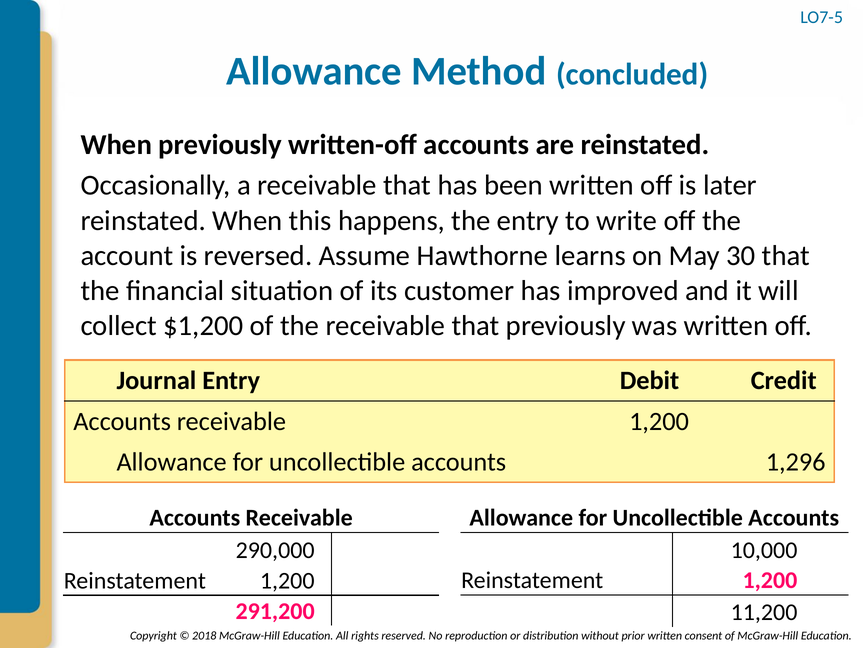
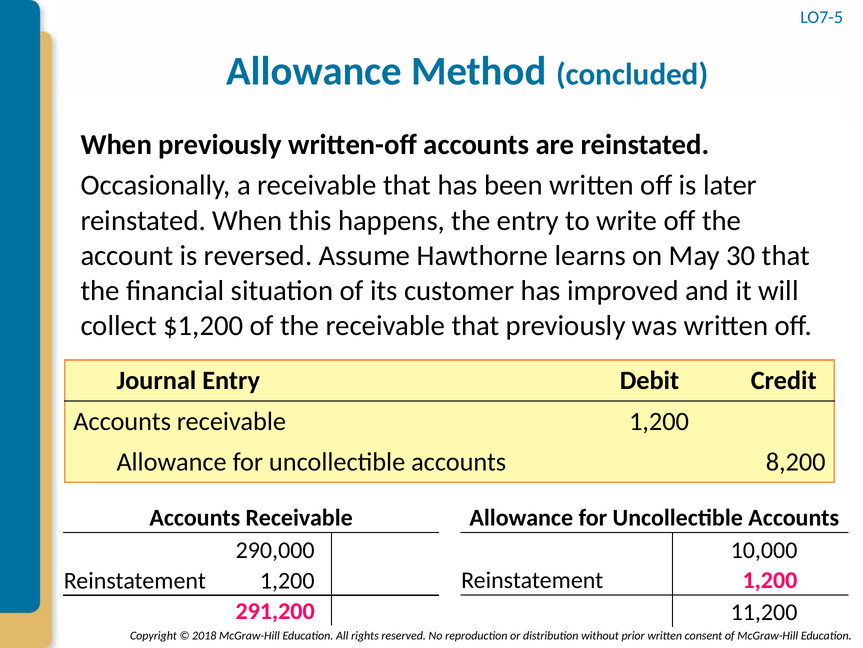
1,296: 1,296 -> 8,200
